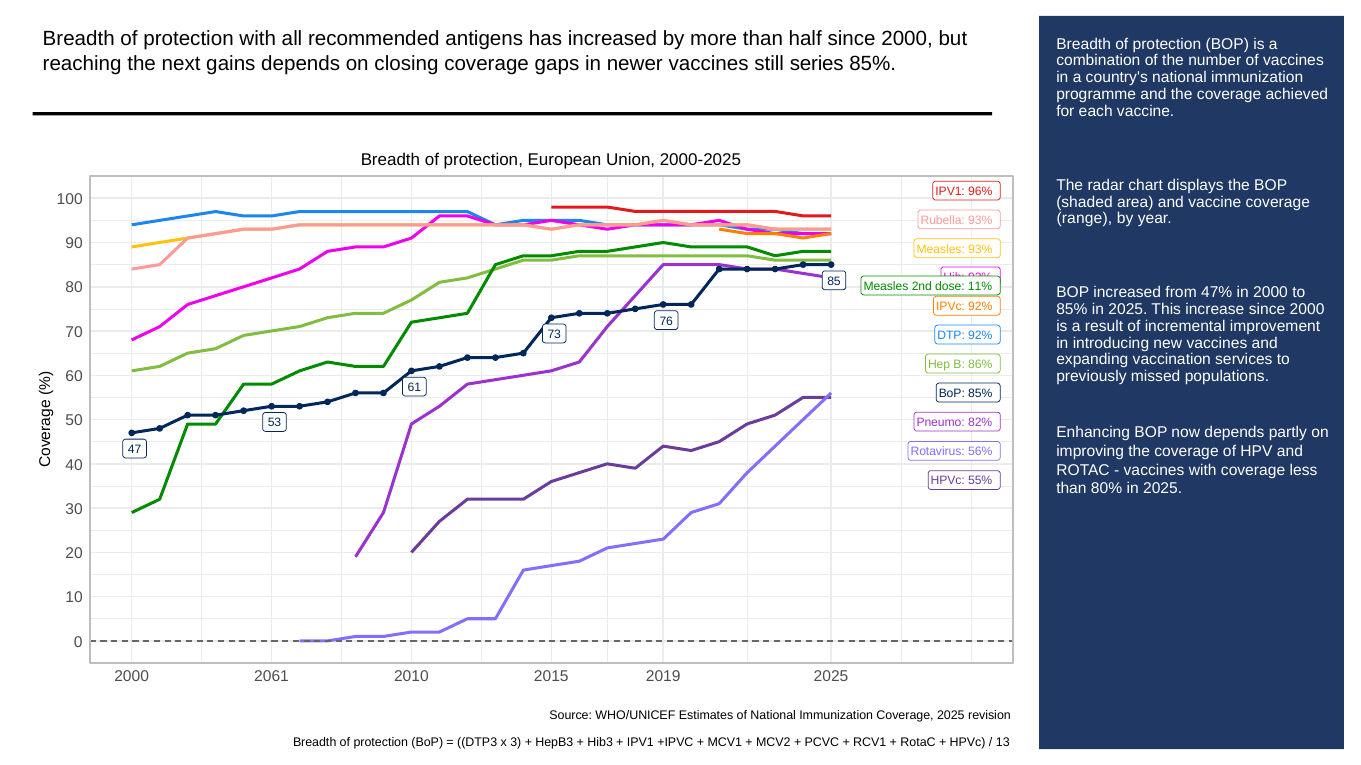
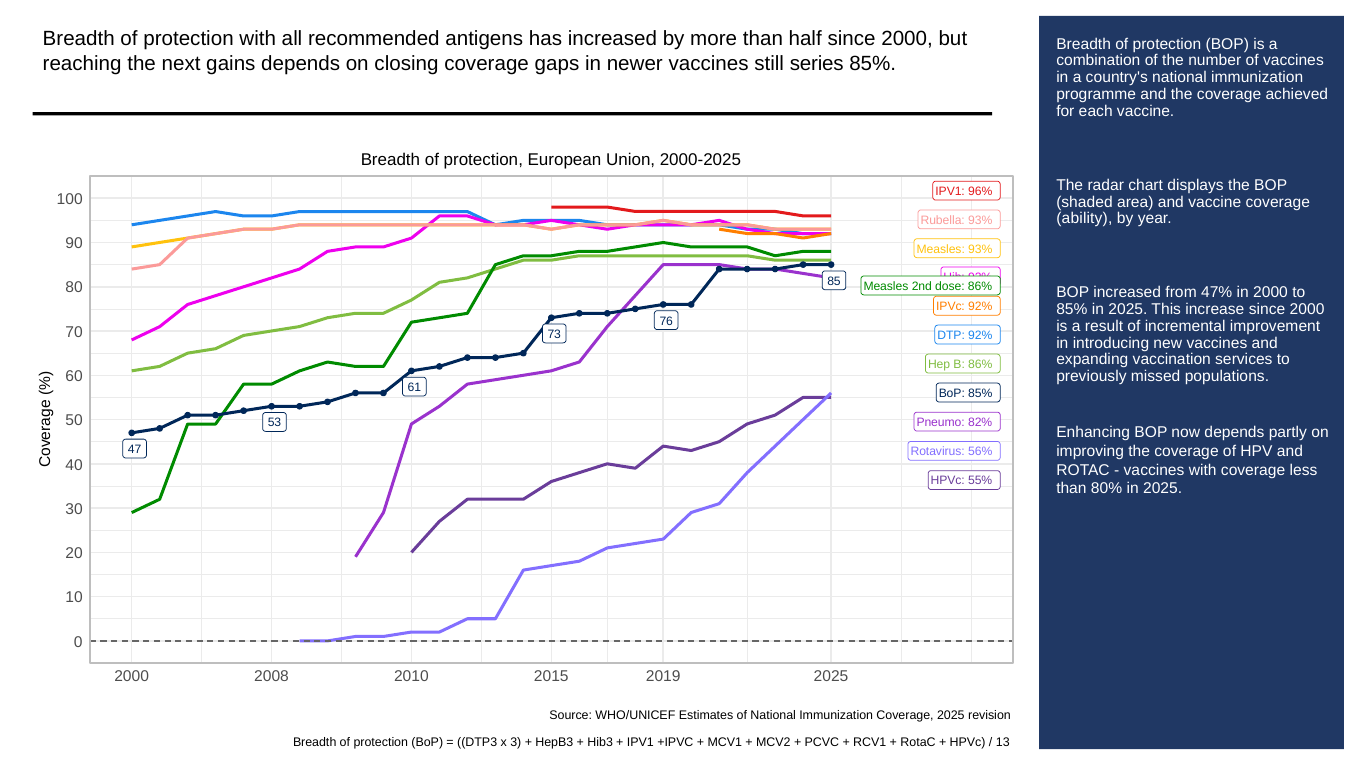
range: range -> ability
dose 11%: 11% -> 86%
2061: 2061 -> 2008
